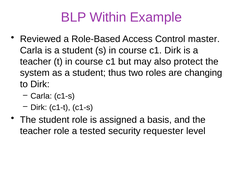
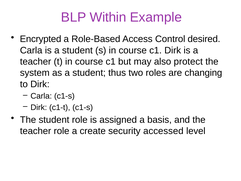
Reviewed: Reviewed -> Encrypted
master: master -> desired
tested: tested -> create
requester: requester -> accessed
